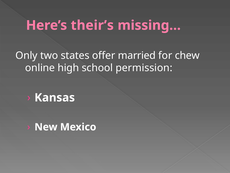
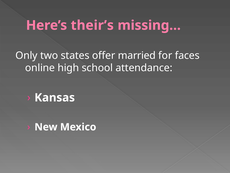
chew: chew -> faces
permission: permission -> attendance
